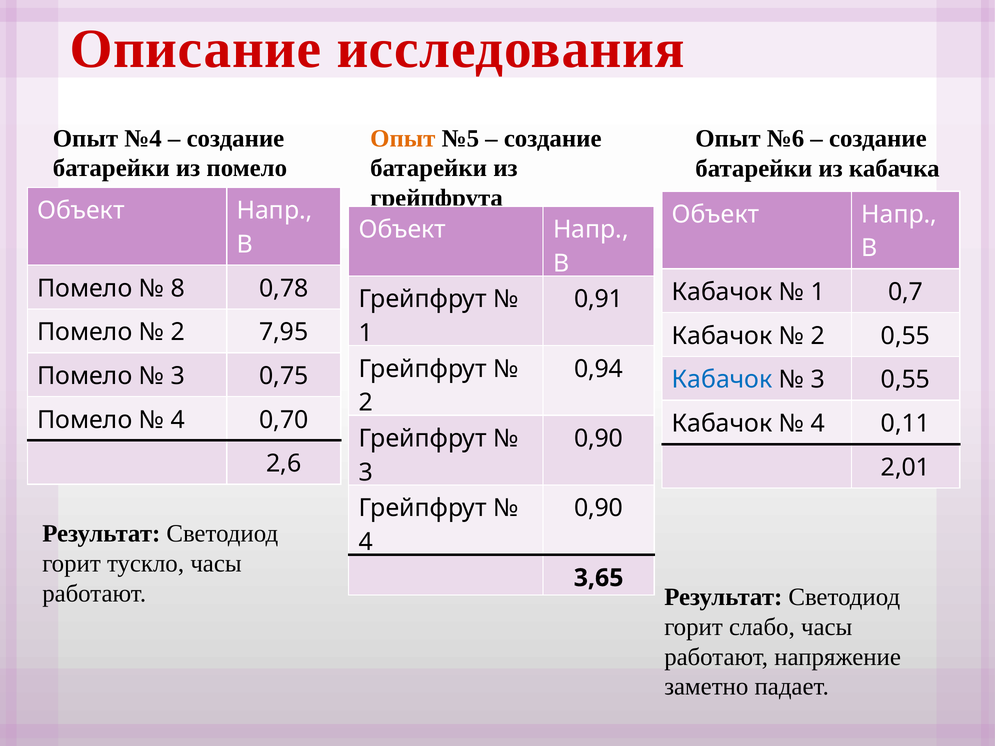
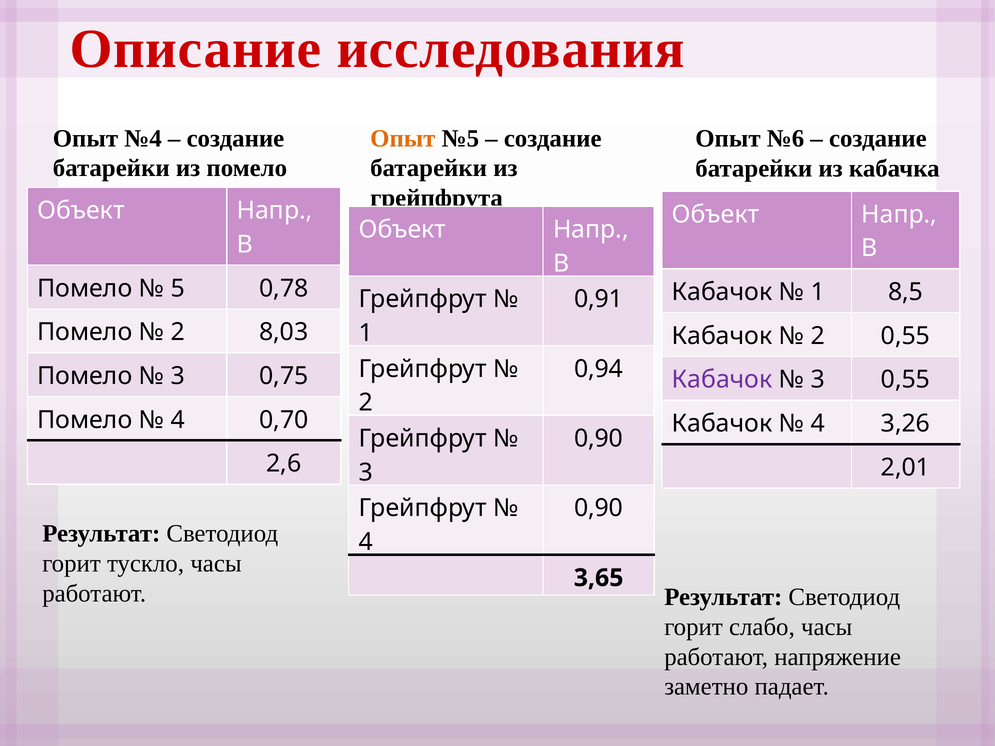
8: 8 -> 5
0,7: 0,7 -> 8,5
7,95: 7,95 -> 8,03
Кабачок at (722, 380) colour: blue -> purple
0,11: 0,11 -> 3,26
